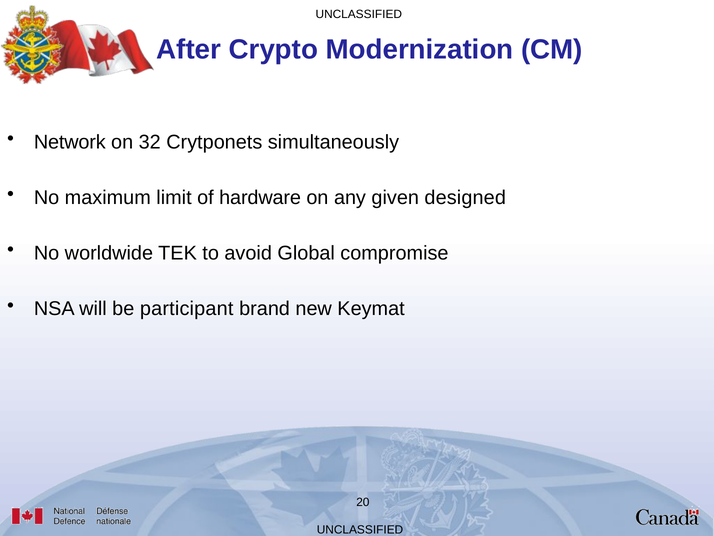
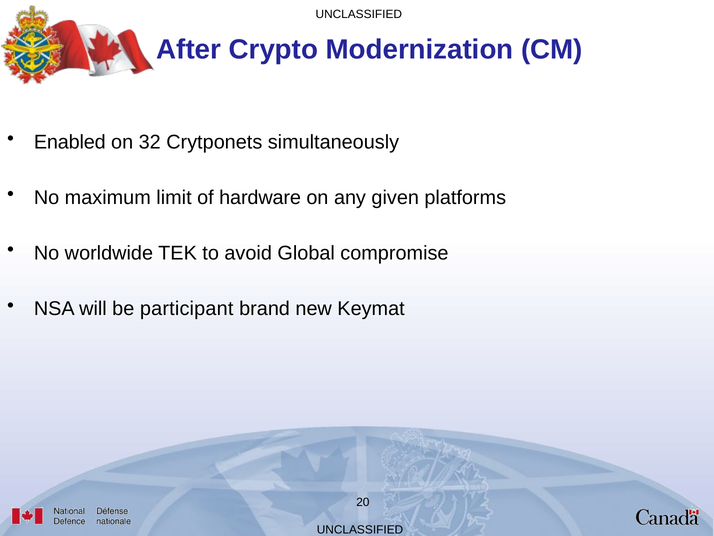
Network: Network -> Enabled
designed: designed -> platforms
